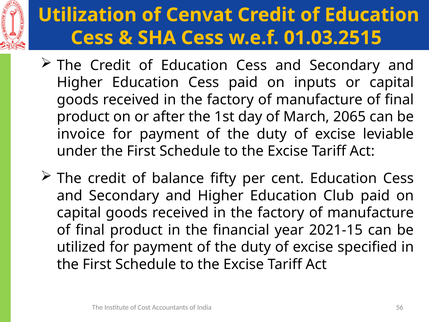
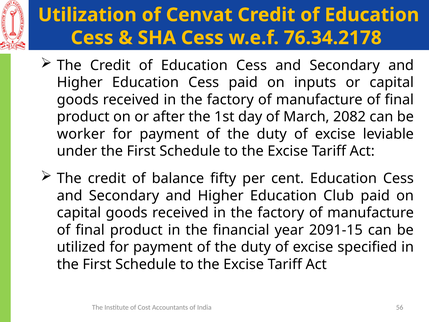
01.03.2515: 01.03.2515 -> 76.34.2178
2065: 2065 -> 2082
invoice: invoice -> worker
2021-15: 2021-15 -> 2091-15
